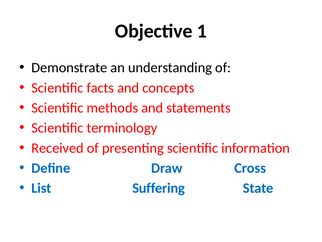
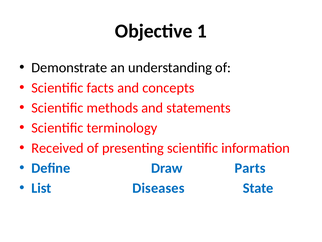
Cross: Cross -> Parts
Suffering: Suffering -> Diseases
